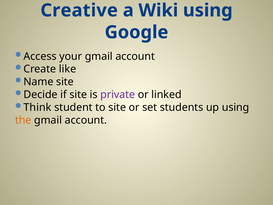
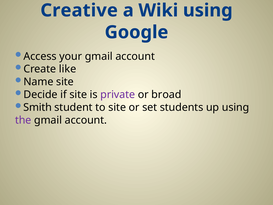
linked: linked -> broad
Think: Think -> Smith
the colour: orange -> purple
